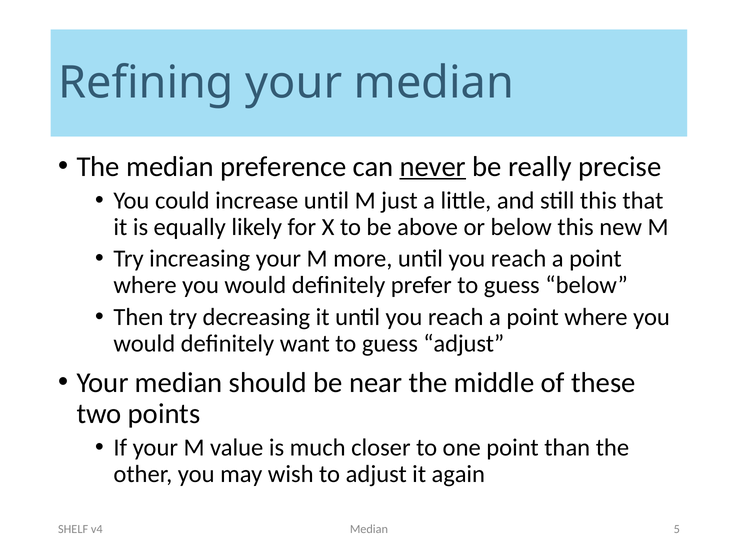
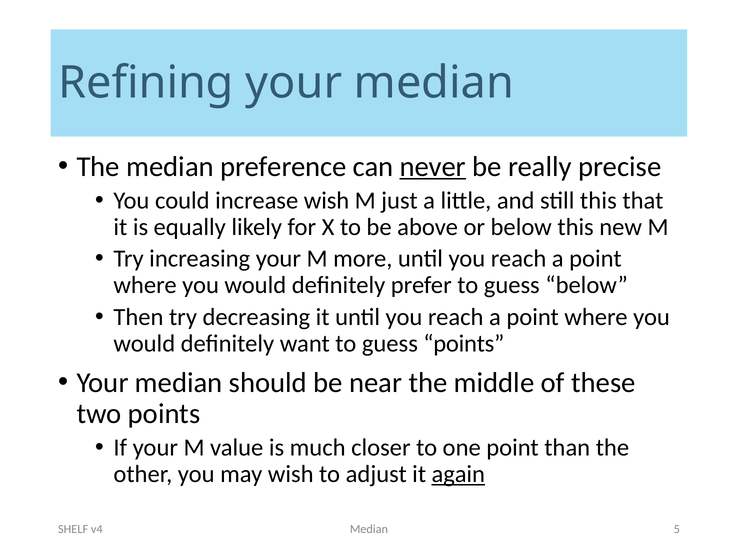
increase until: until -> wish
guess adjust: adjust -> points
again underline: none -> present
